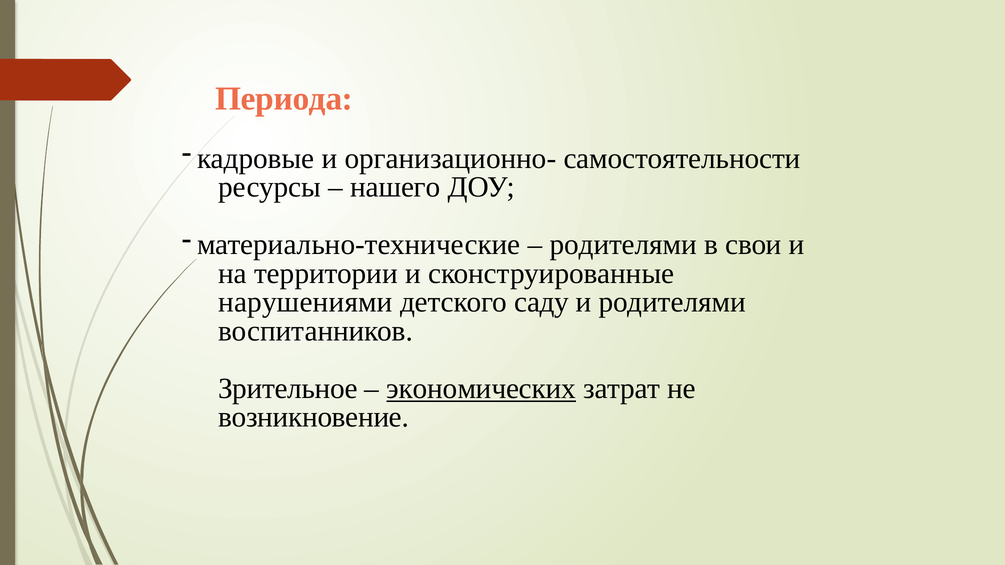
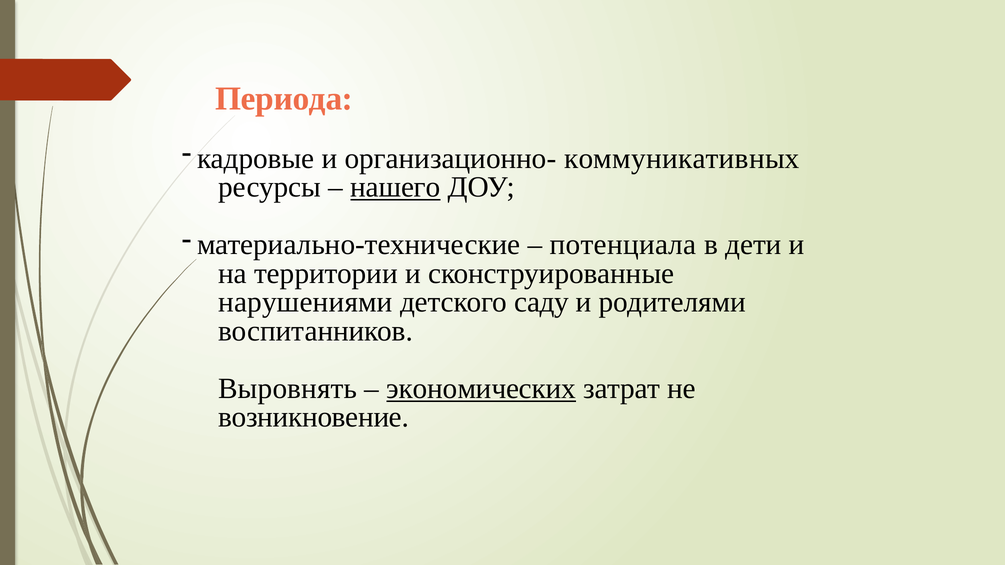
самостоятельности: самостоятельности -> коммуникативных
нашего underline: none -> present
родителями at (623, 245): родителями -> потенциала
свои: свои -> дети
Зрительное: Зрительное -> Выровнять
